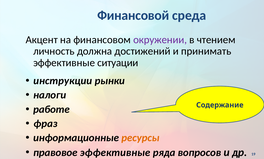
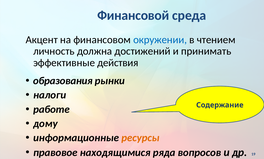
окружении colour: purple -> blue
ситуации: ситуации -> действия
инструкции: инструкции -> образования
фраз: фраз -> дому
правовое эффективные: эффективные -> находящимися
